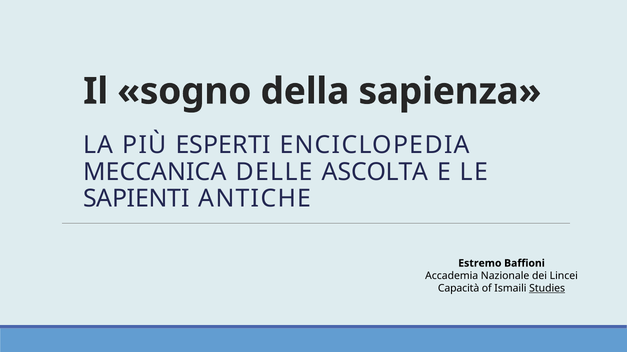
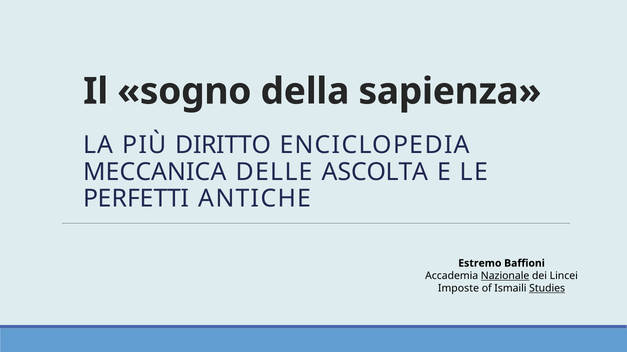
ESPERTI: ESPERTI -> DIRITTO
SAPIENTI: SAPIENTI -> PERFETTI
Nazionale underline: none -> present
Capacità: Capacità -> Imposte
